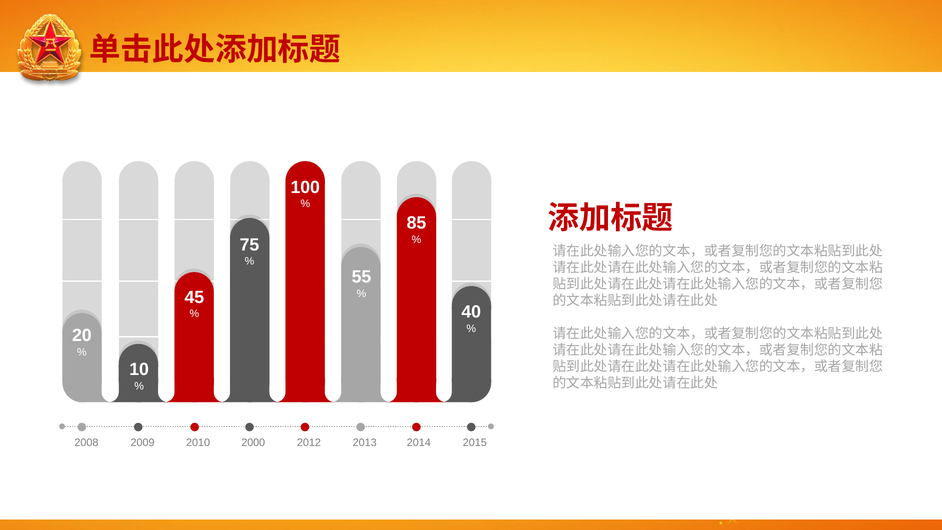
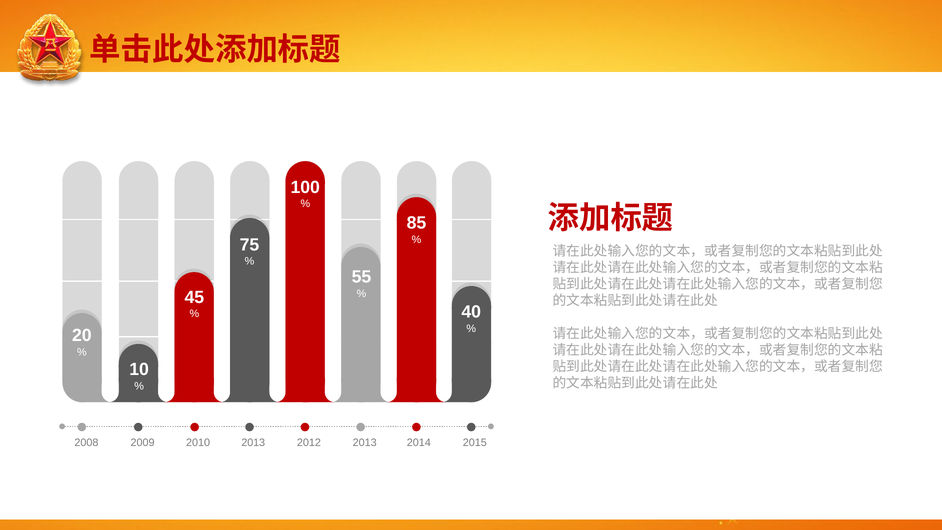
2000 at (253, 443): 2000 -> 2013
